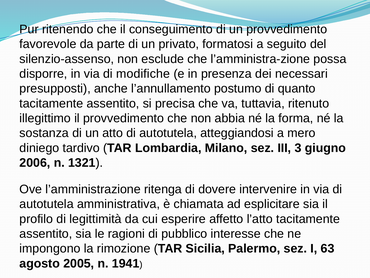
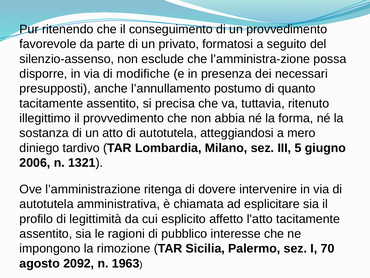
3: 3 -> 5
esperire: esperire -> esplicito
63: 63 -> 70
2005: 2005 -> 2092
1941: 1941 -> 1963
